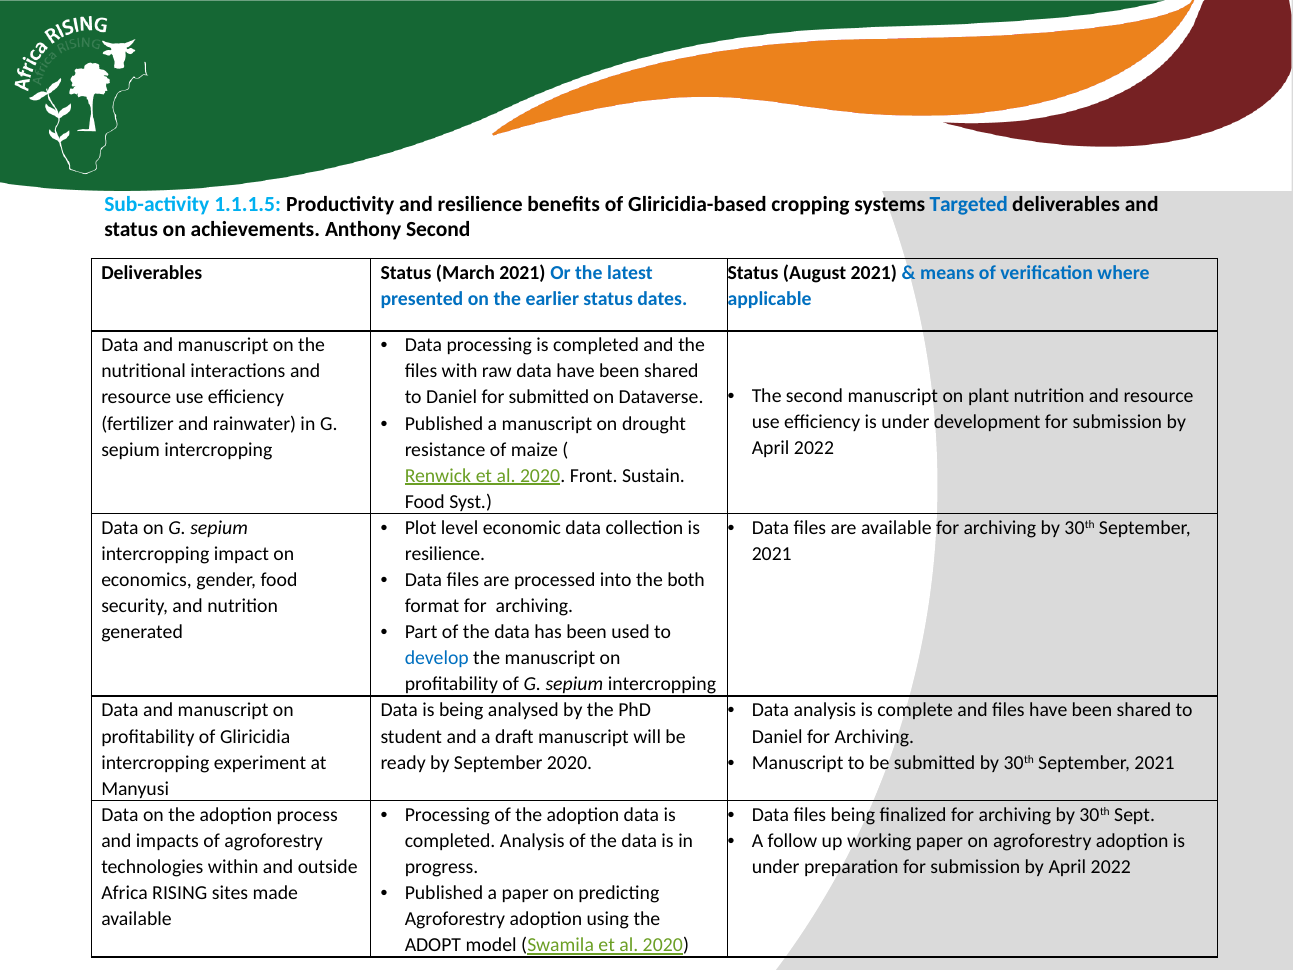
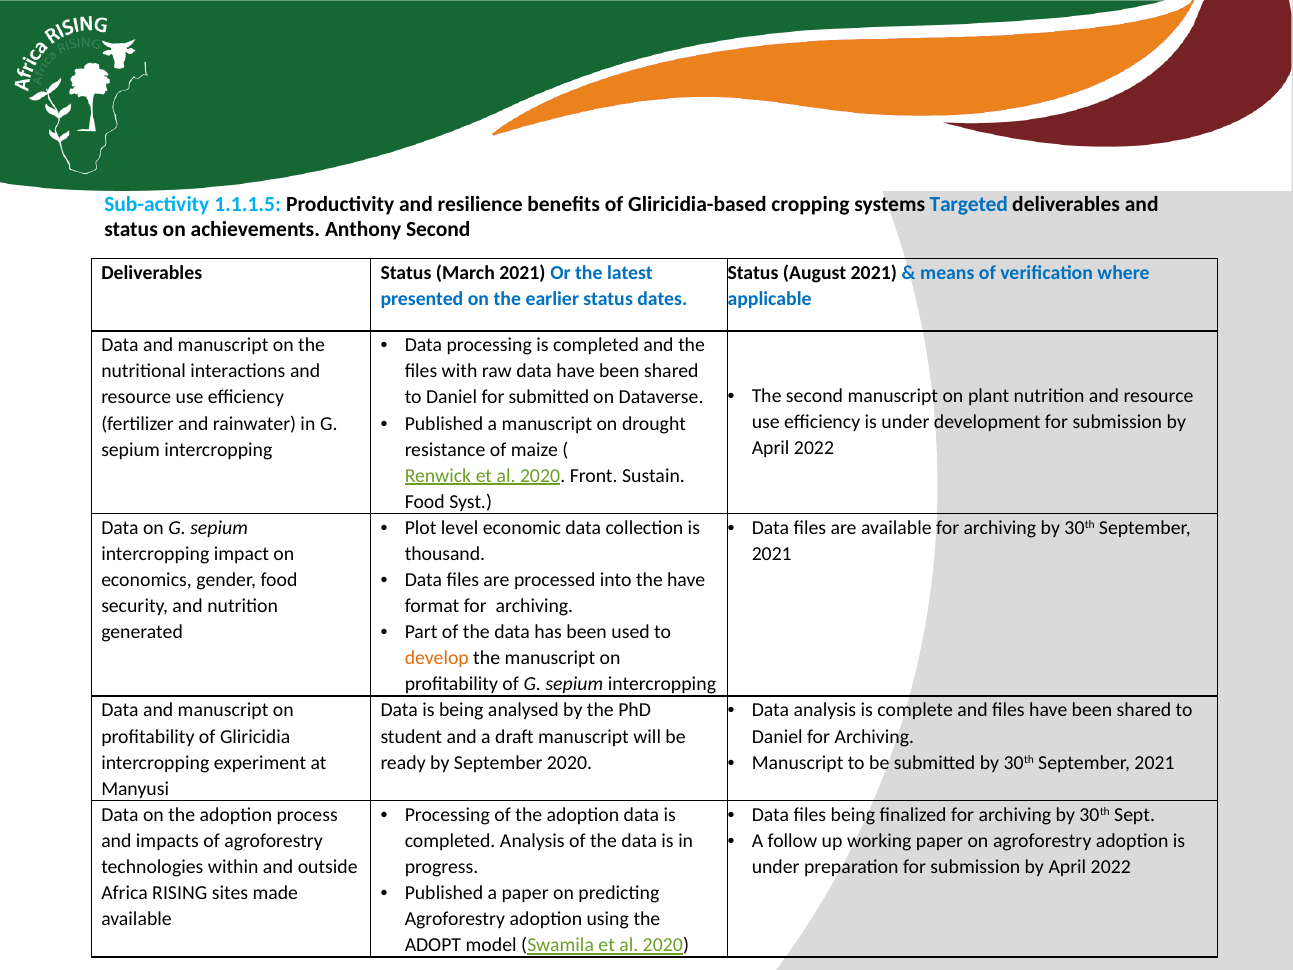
resilience at (445, 554): resilience -> thousand
the both: both -> have
develop colour: blue -> orange
